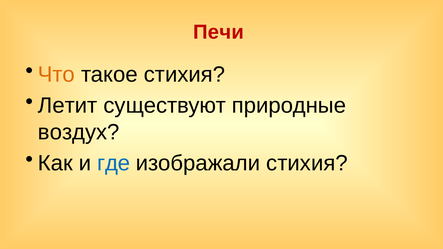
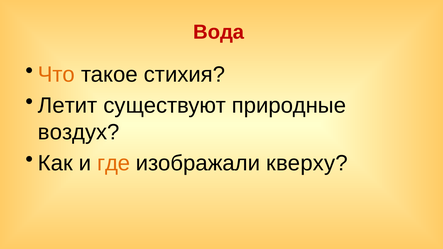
Печи: Печи -> Вода
где colour: blue -> orange
изображали стихия: стихия -> кверху
